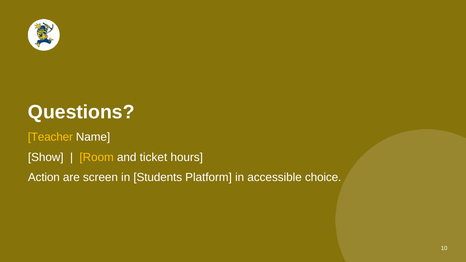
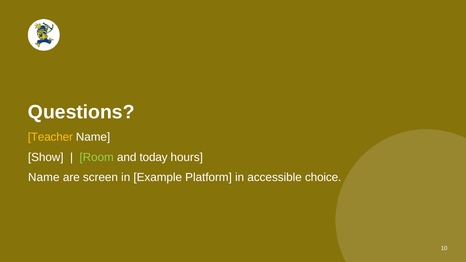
Room colour: yellow -> light green
ticket: ticket -> today
Action at (44, 178): Action -> Name
Students: Students -> Example
